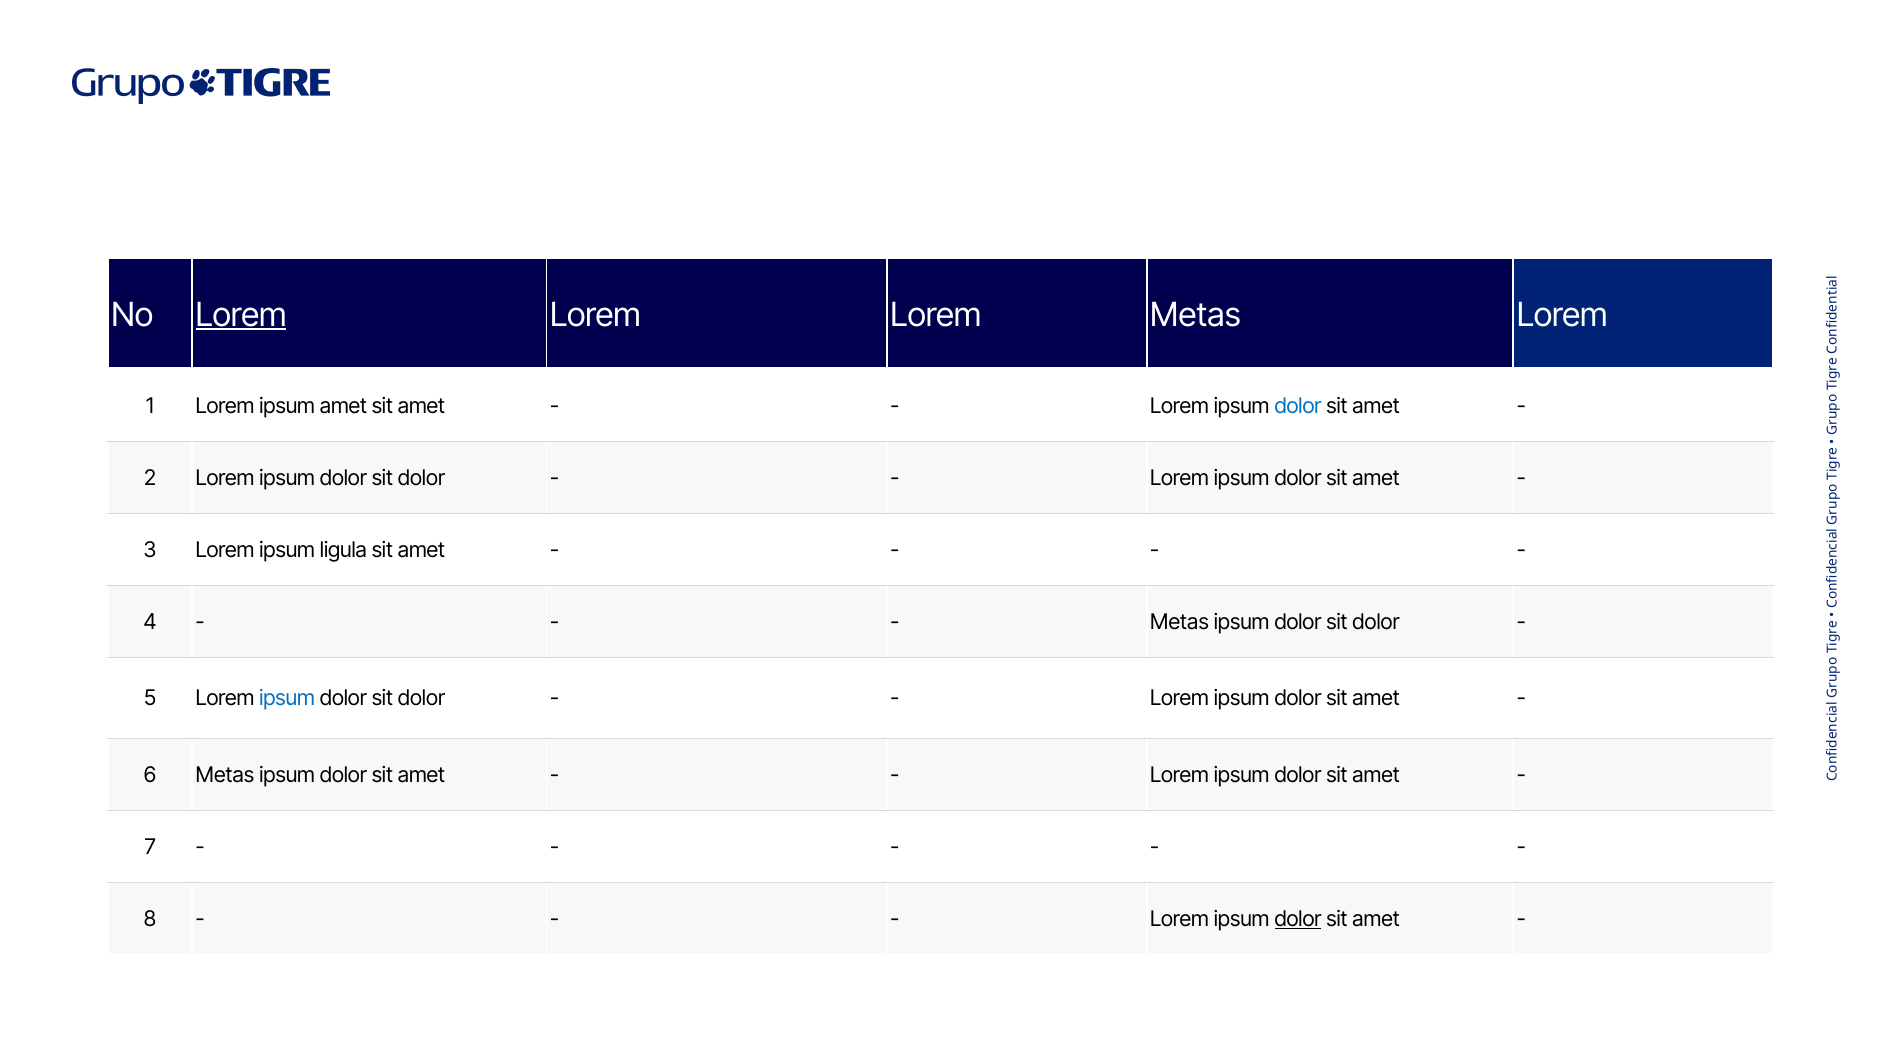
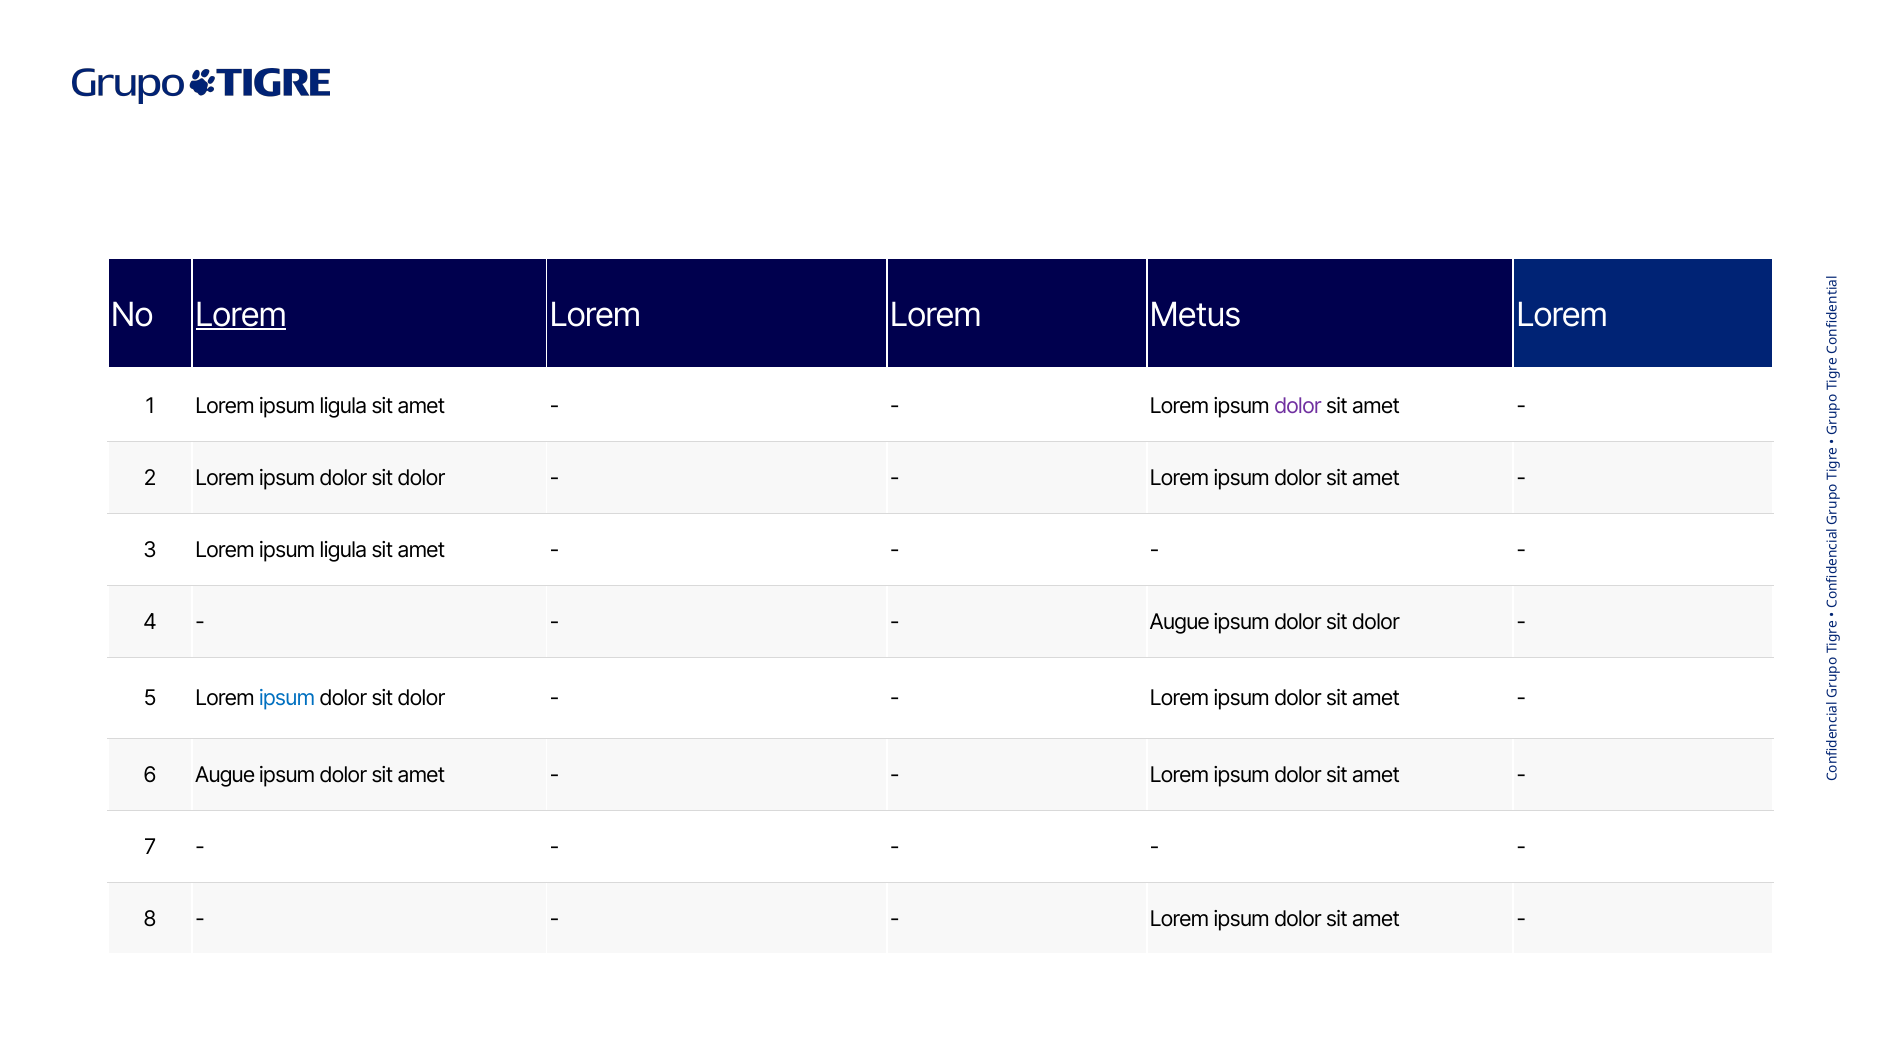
Lorem Metas: Metas -> Metus
1 Lorem ipsum amet: amet -> ligula
dolor at (1298, 406) colour: blue -> purple
Metas at (1179, 622): Metas -> Augue
6 Metas: Metas -> Augue
dolor at (1298, 919) underline: present -> none
